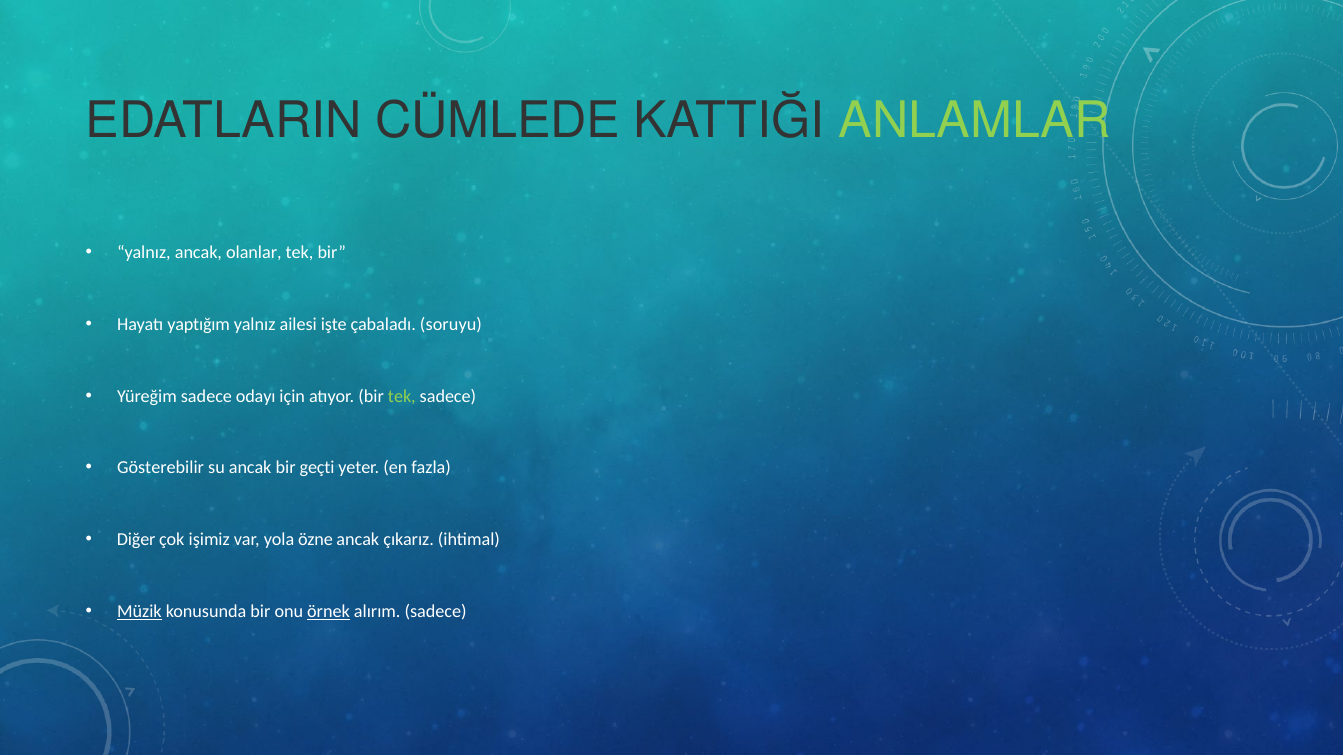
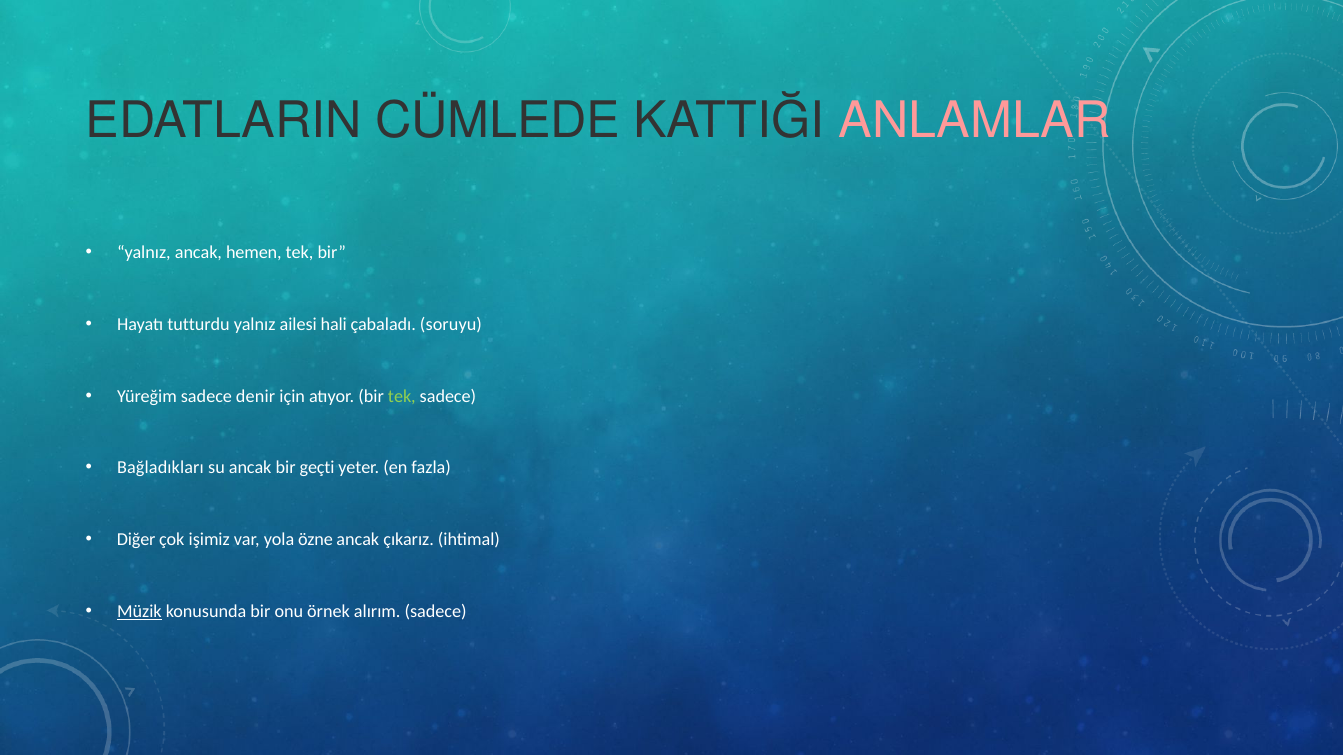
ANLAMLAR colour: light green -> pink
olanlar: olanlar -> hemen
yaptığım: yaptığım -> tutturdu
işte: işte -> hali
odayı: odayı -> denir
Gösterebilir: Gösterebilir -> Bağladıkları
örnek underline: present -> none
